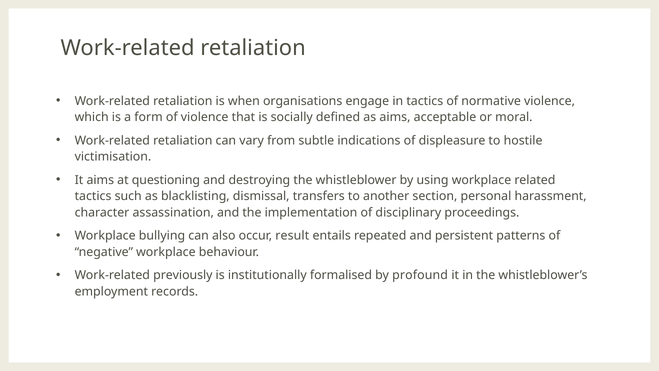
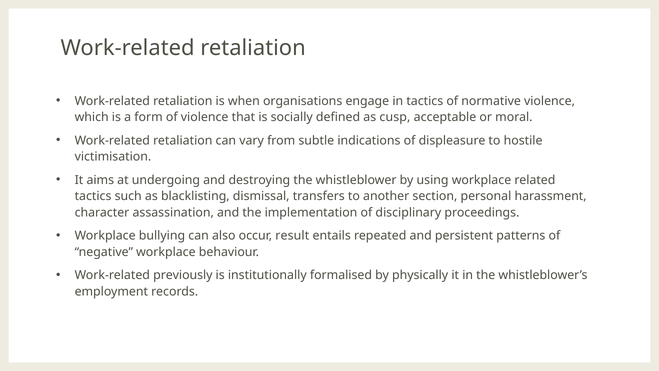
as aims: aims -> cusp
questioning: questioning -> undergoing
profound: profound -> physically
